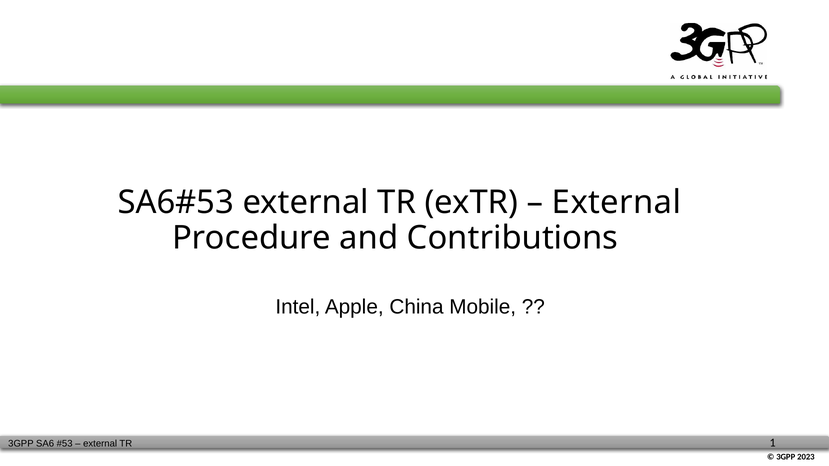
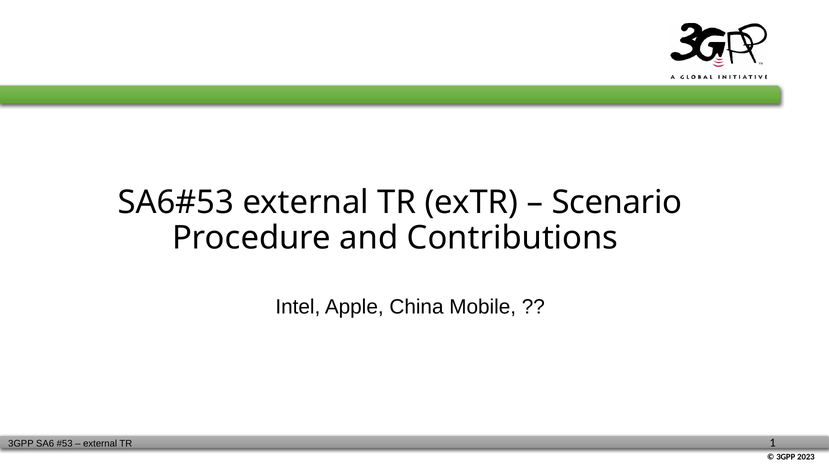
External at (616, 202): External -> Scenario
